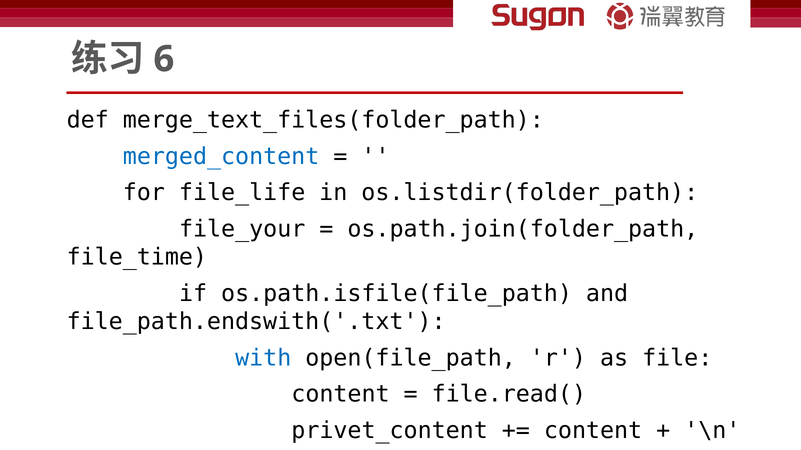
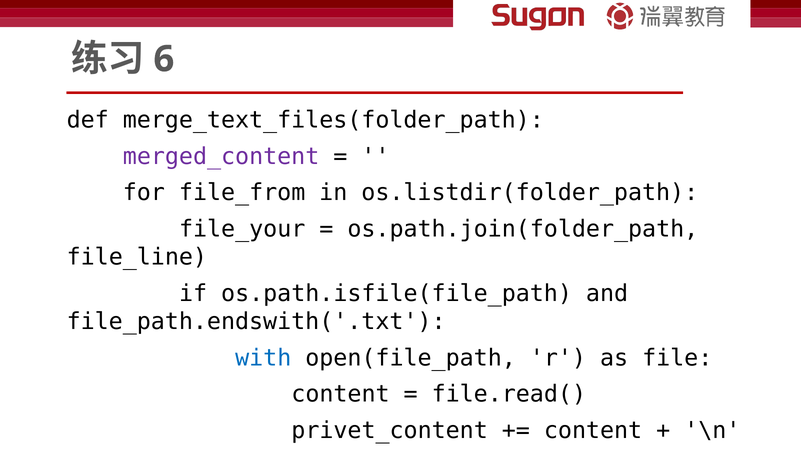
merged_content colour: blue -> purple
file_life: file_life -> file_from
file_time: file_time -> file_line
